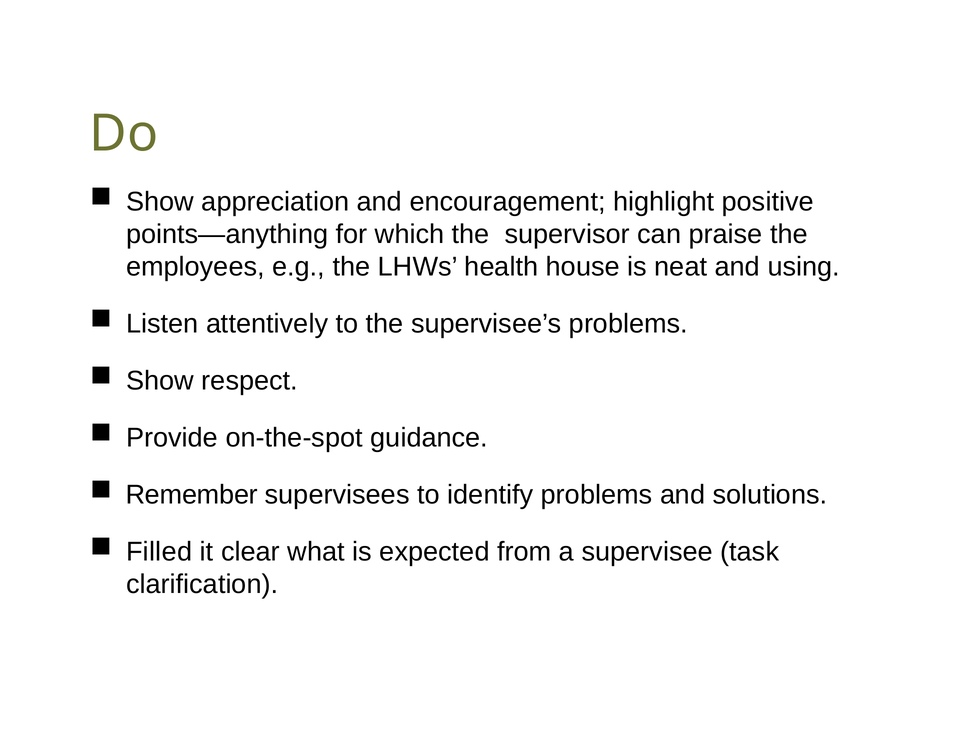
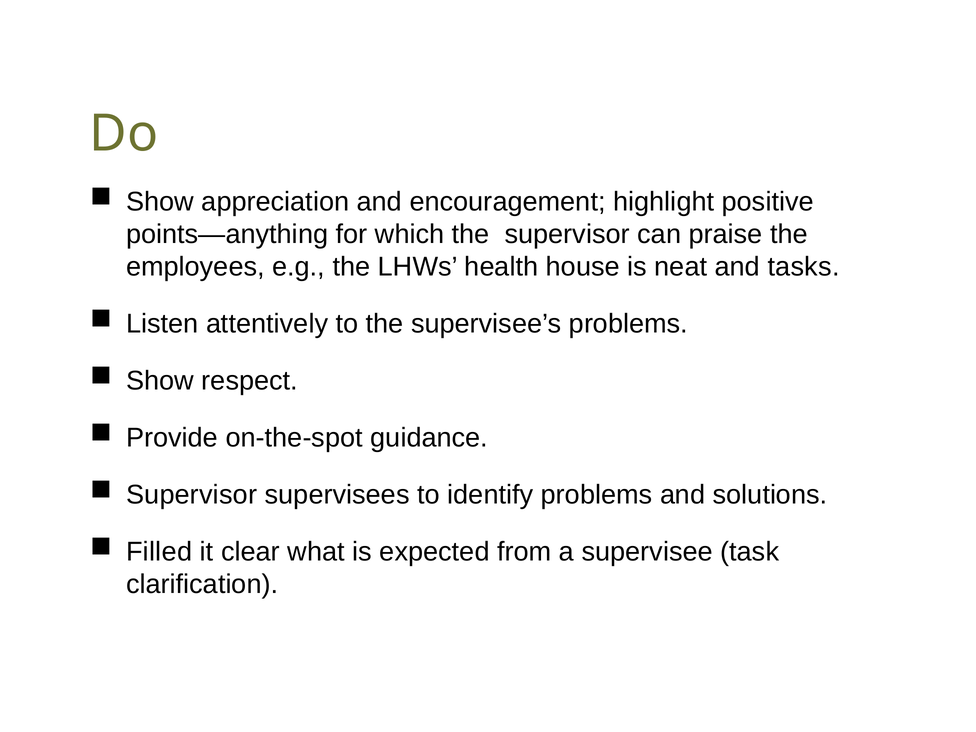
using: using -> tasks
Remember at (192, 495): Remember -> Supervisor
